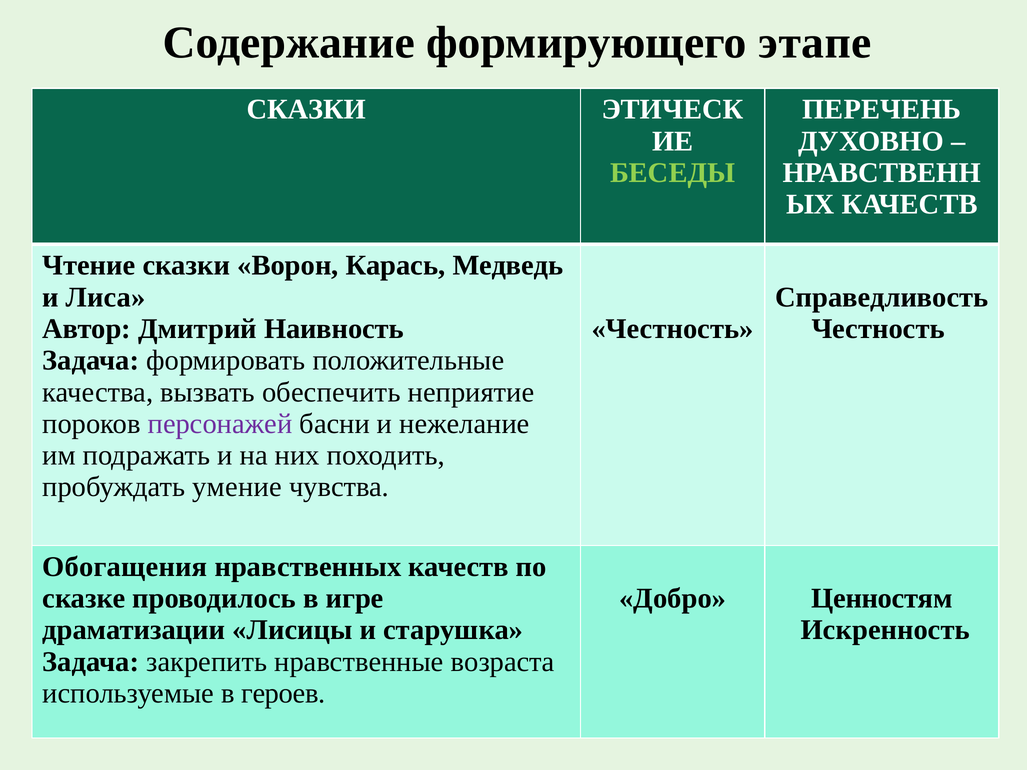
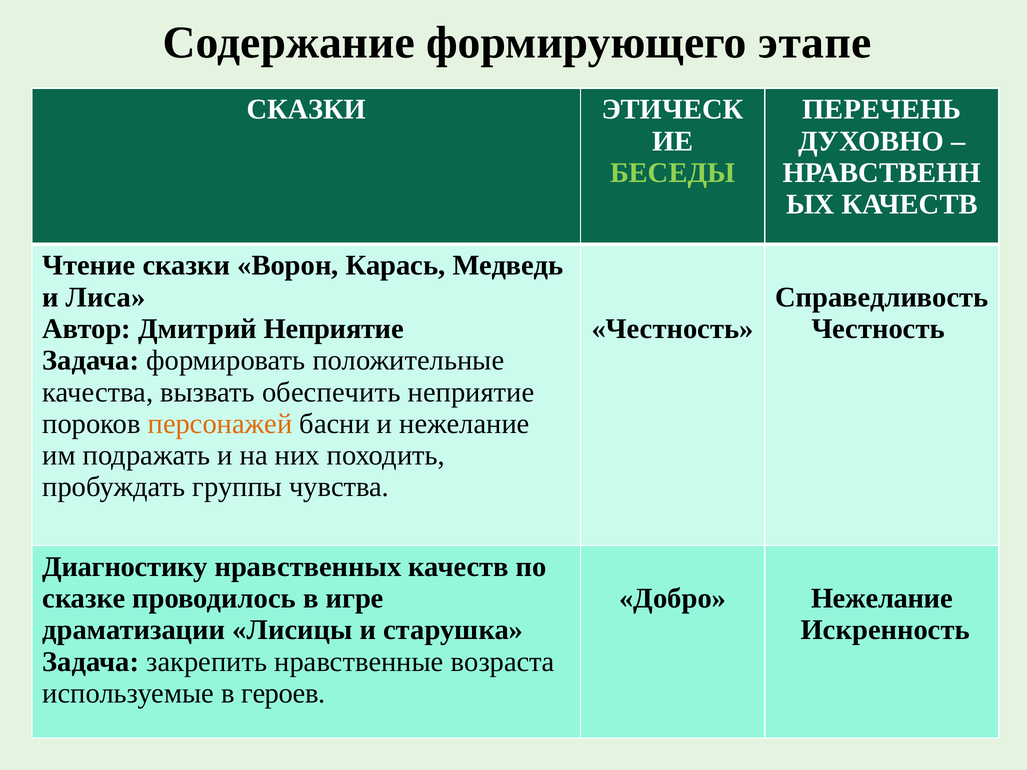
Дмитрий Наивность: Наивность -> Неприятие
персонажей colour: purple -> orange
умение: умение -> группы
Обогащения: Обогащения -> Диагностику
Добро Ценностям: Ценностям -> Нежелание
